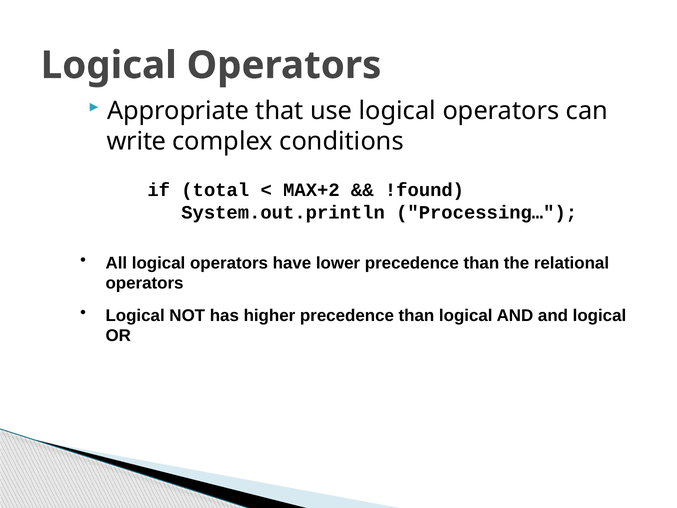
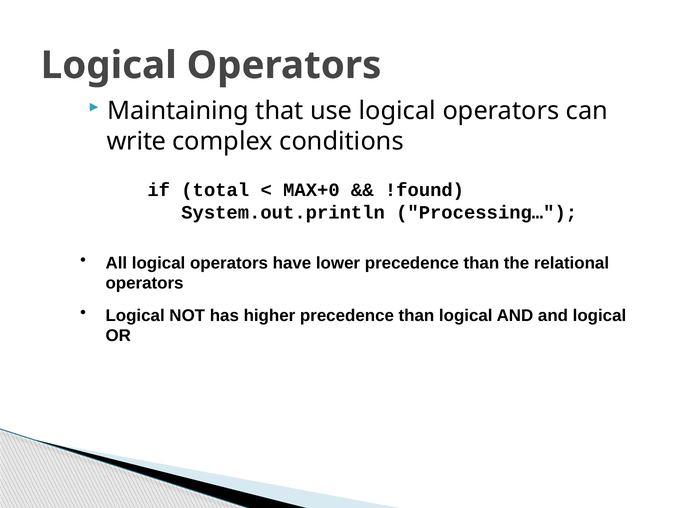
Appropriate: Appropriate -> Maintaining
MAX+2: MAX+2 -> MAX+0
